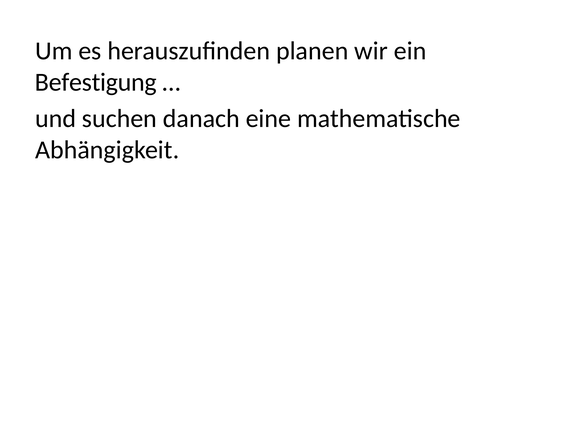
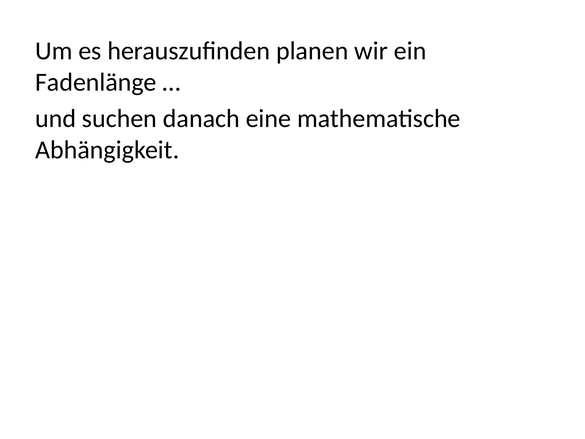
Befestigung: Befestigung -> Fadenlänge
